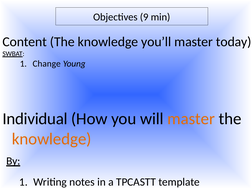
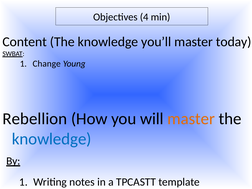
9: 9 -> 4
Individual: Individual -> Rebellion
knowledge at (52, 139) colour: orange -> blue
